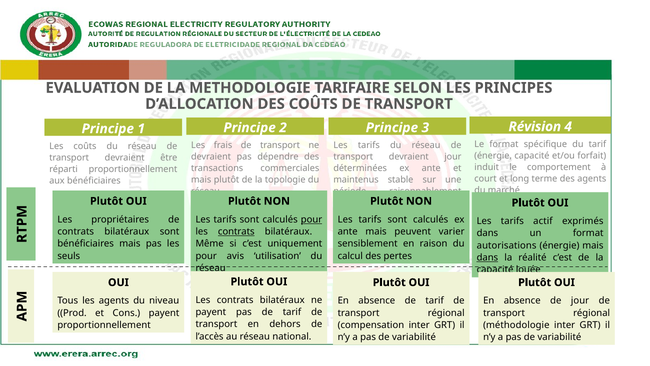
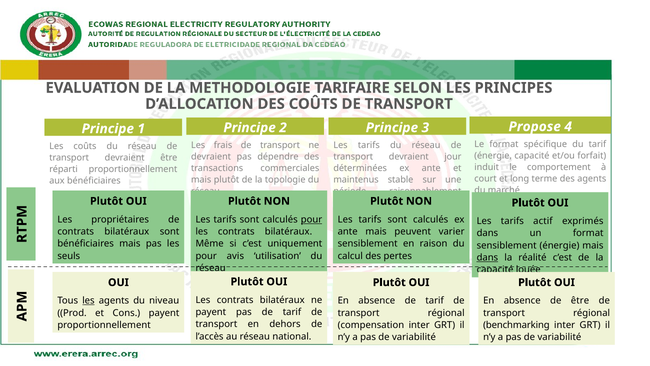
Révision: Révision -> Propose
contrats at (236, 231) underline: present -> none
autorisations at (507, 245): autorisations -> sensiblement
les at (88, 301) underline: none -> present
de jour: jour -> être
méthodologie: méthodologie -> benchmarking
